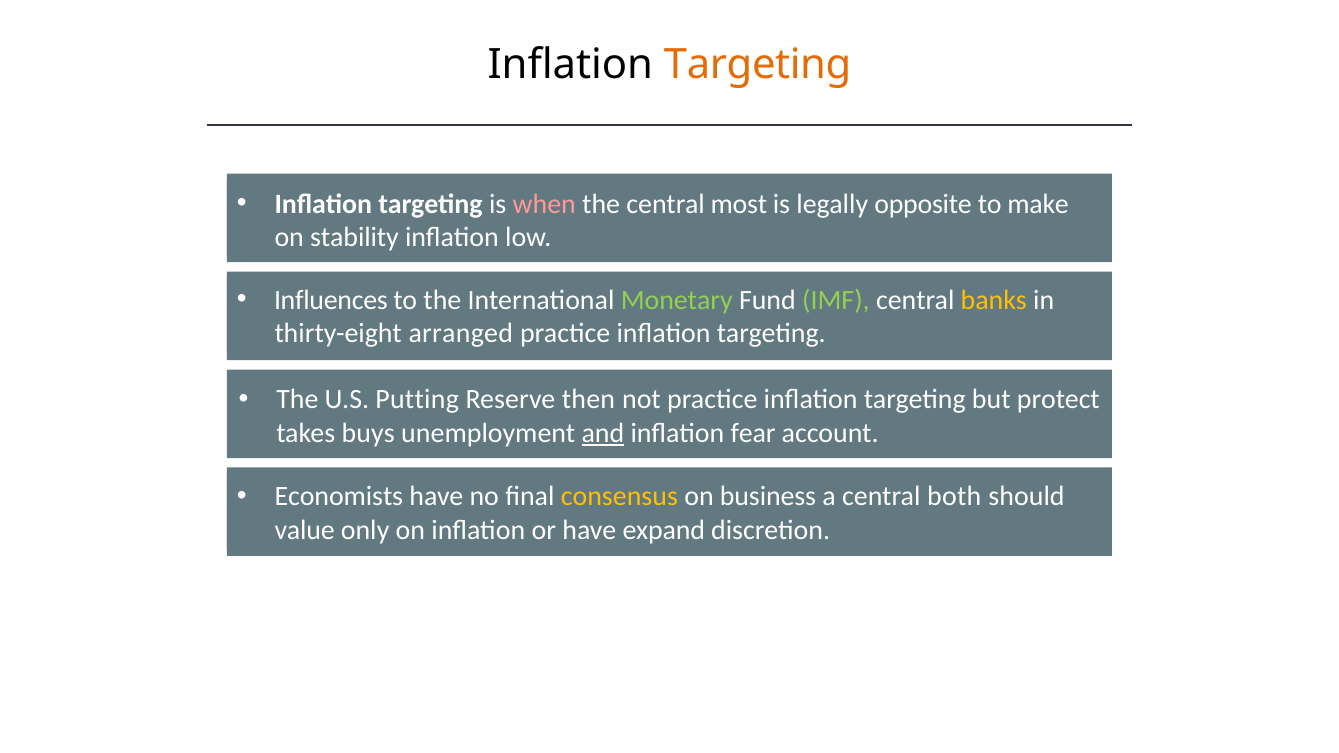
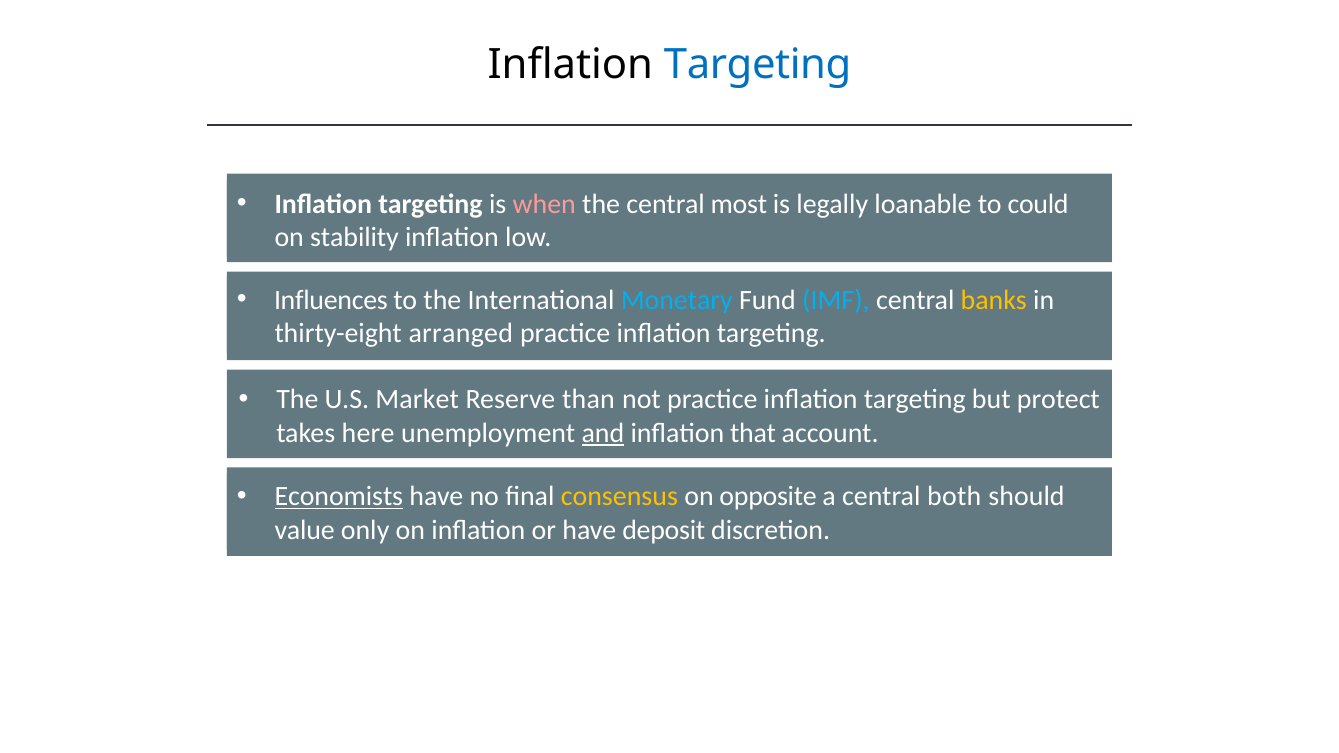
Targeting at (758, 65) colour: orange -> blue
opposite: opposite -> loanable
make: make -> could
Monetary colour: light green -> light blue
IMF colour: light green -> light blue
Putting: Putting -> Market
then: then -> than
buys: buys -> here
fear: fear -> that
Economists underline: none -> present
business: business -> opposite
expand: expand -> deposit
